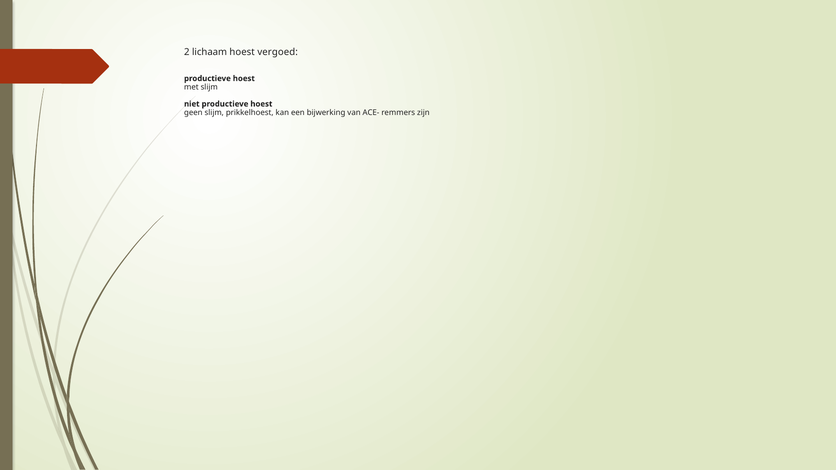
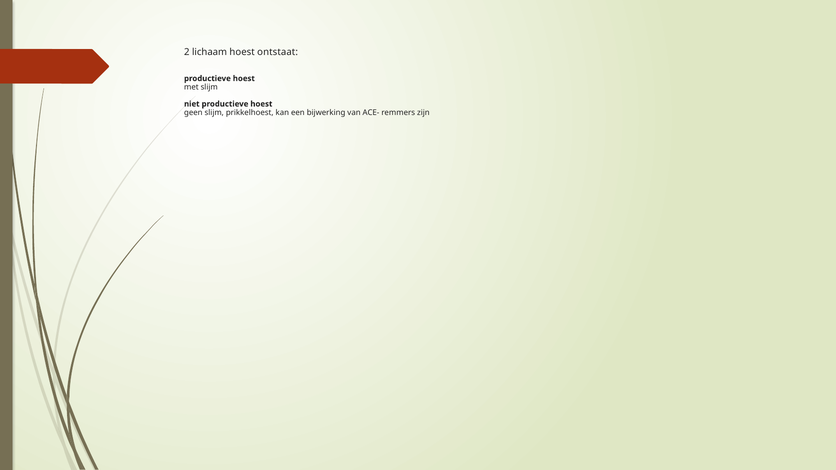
vergoed: vergoed -> ontstaat
